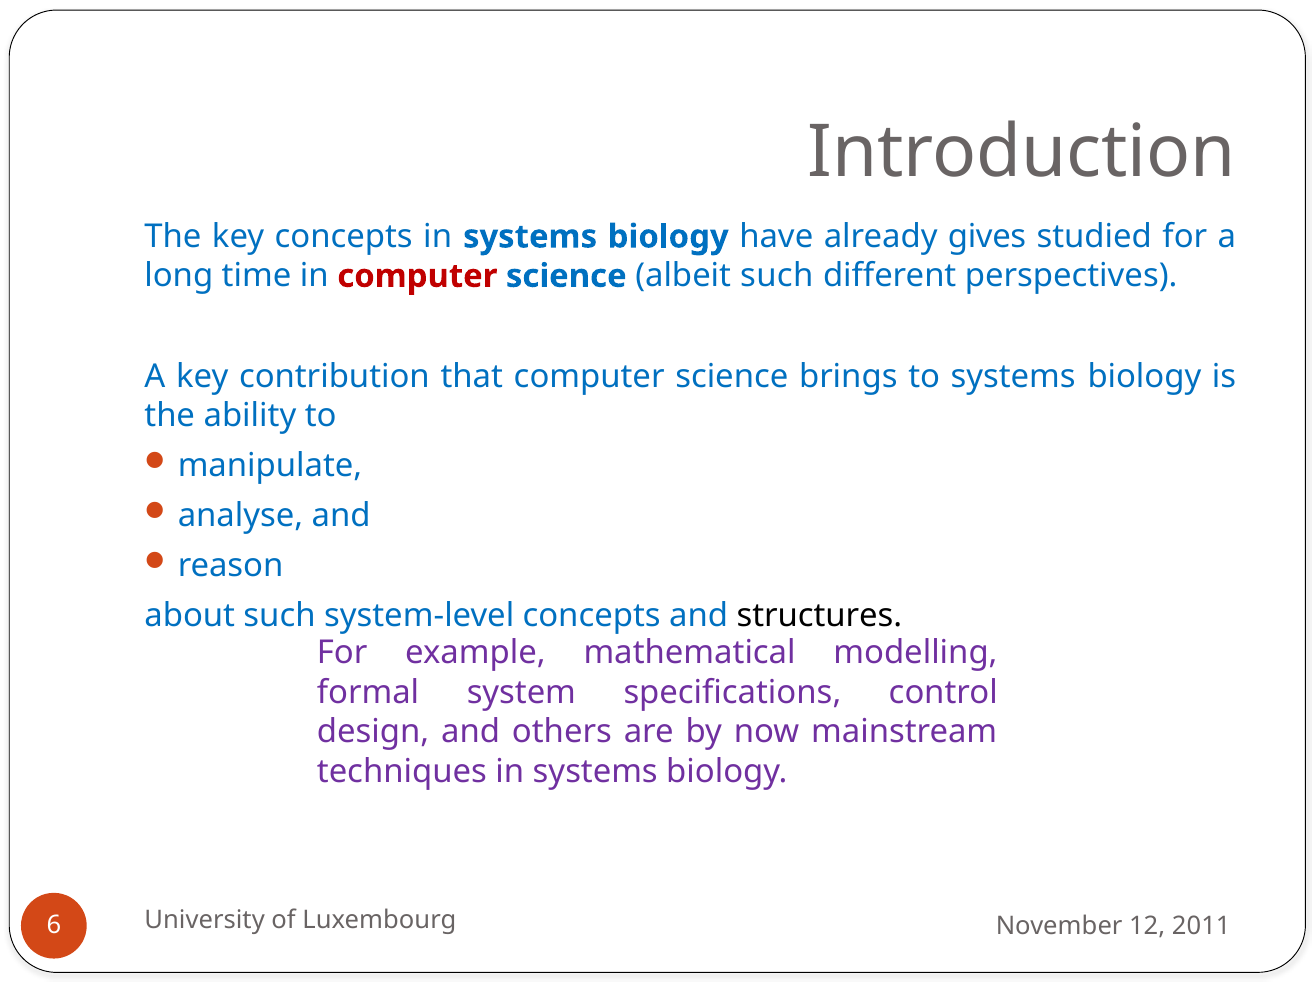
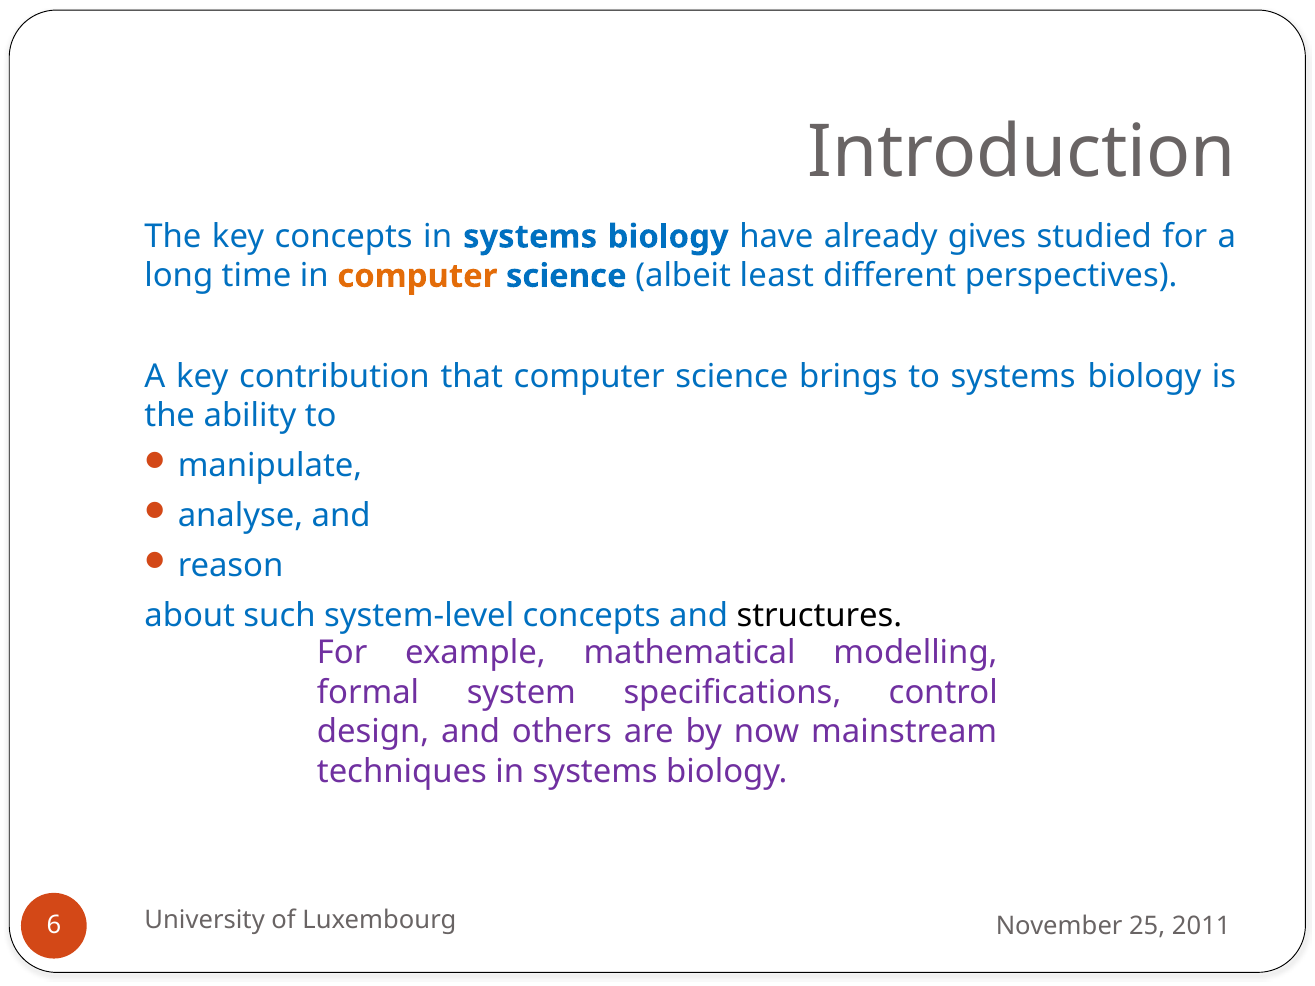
computer at (417, 276) colour: red -> orange
albeit such: such -> least
12: 12 -> 25
